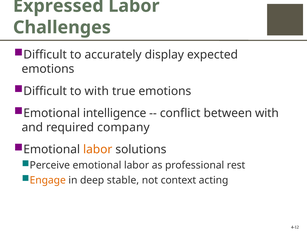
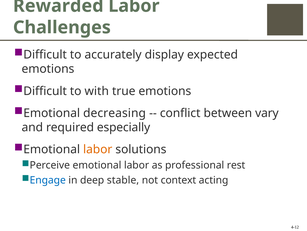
Expressed: Expressed -> Rewarded
intelligence: intelligence -> decreasing
between with: with -> vary
company: company -> especially
Engage colour: orange -> blue
